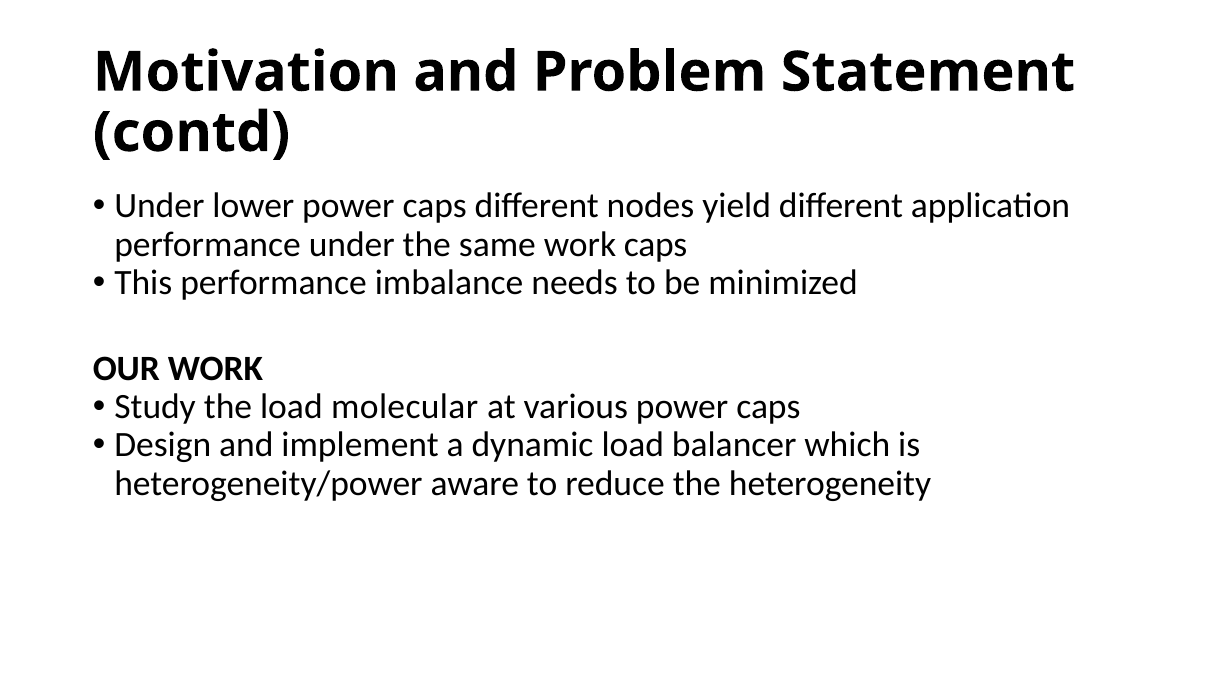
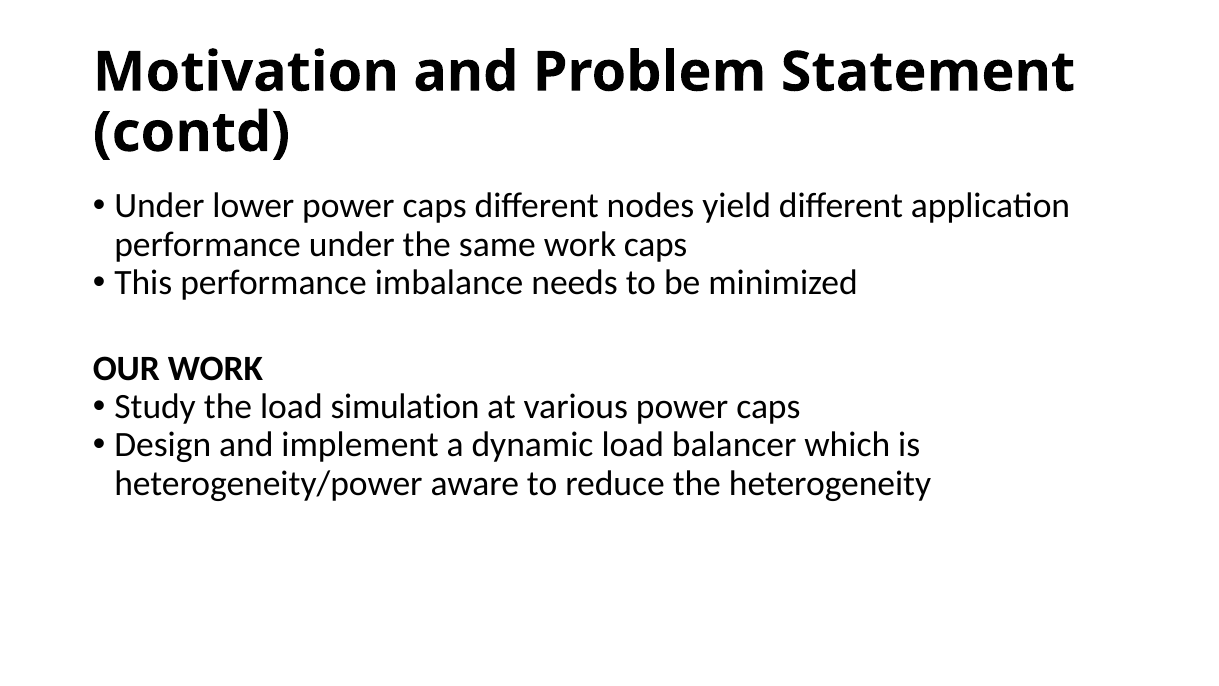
molecular: molecular -> simulation
